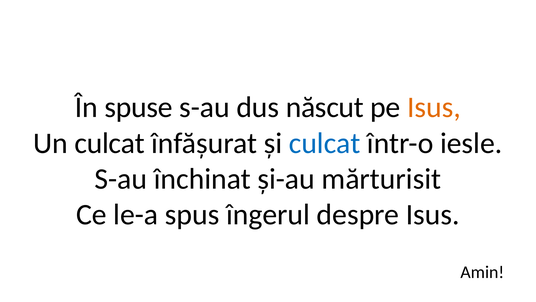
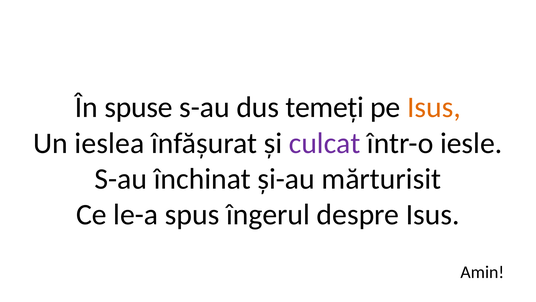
născut: născut -> temeți
Un culcat: culcat -> ieslea
culcat at (325, 143) colour: blue -> purple
